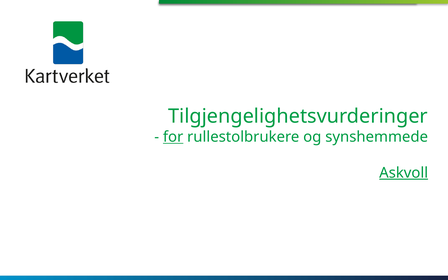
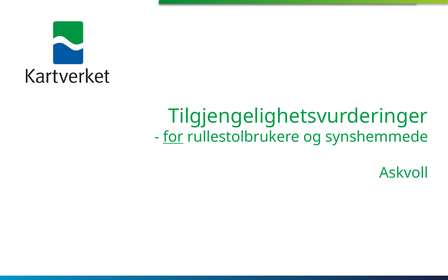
Askvoll underline: present -> none
